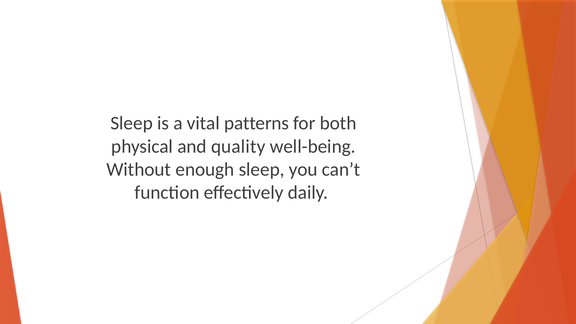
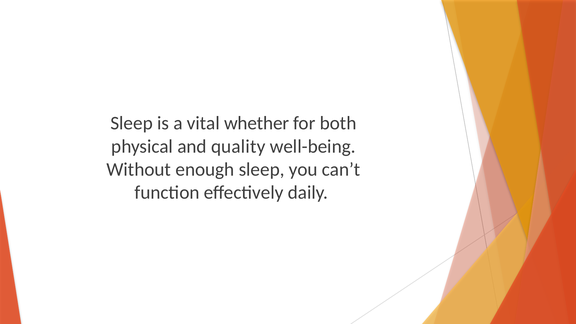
patterns: patterns -> whether
